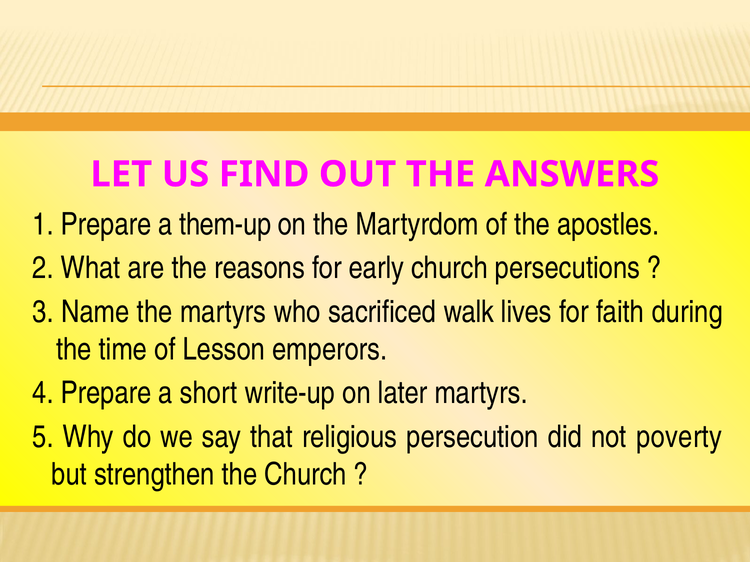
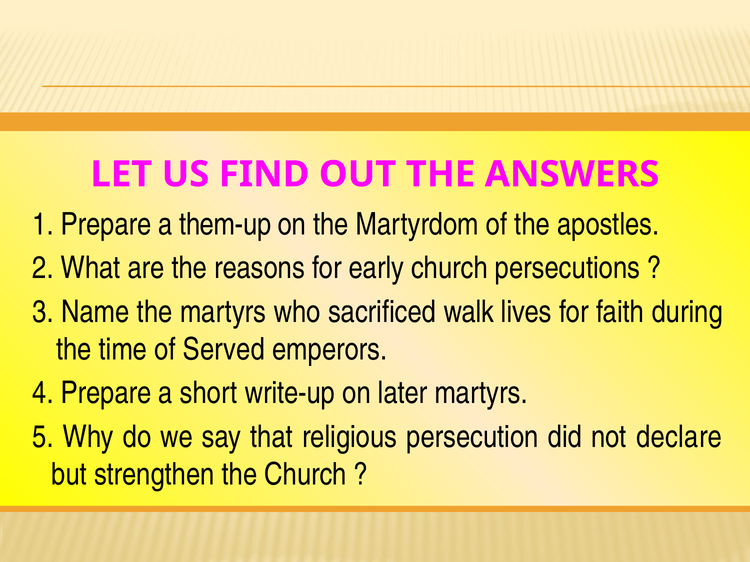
Lesson: Lesson -> Served
poverty: poverty -> declare
